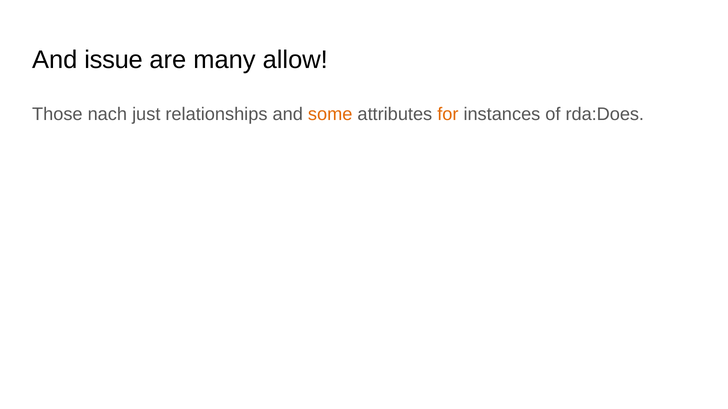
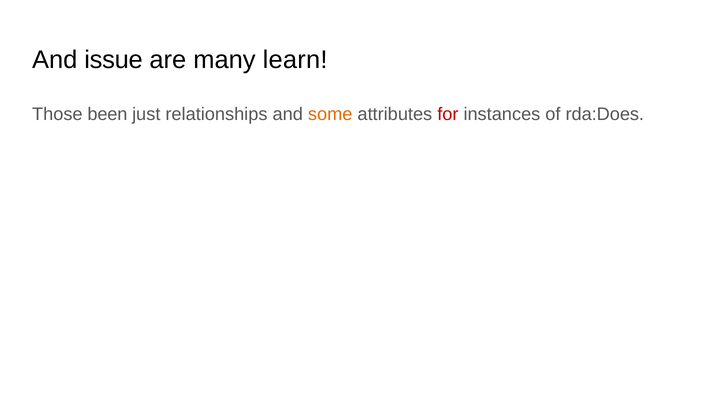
allow: allow -> learn
nach: nach -> been
for colour: orange -> red
